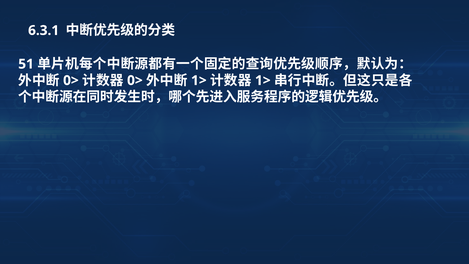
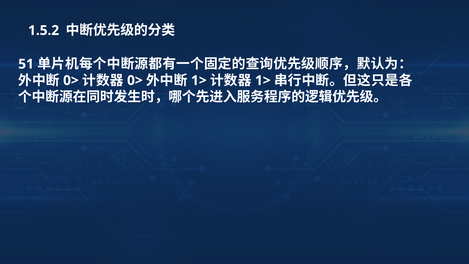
6.3.1: 6.3.1 -> 1.5.2
